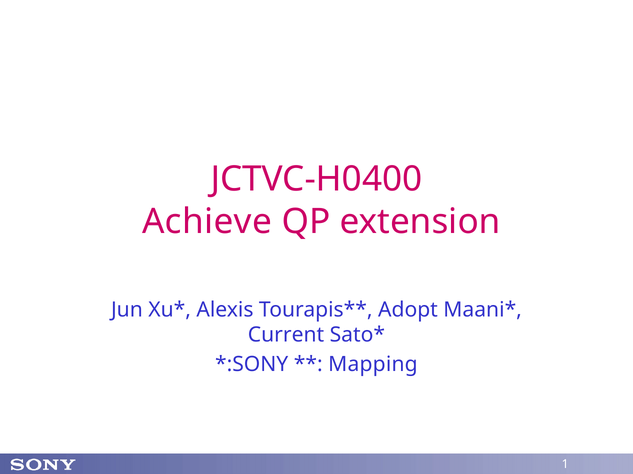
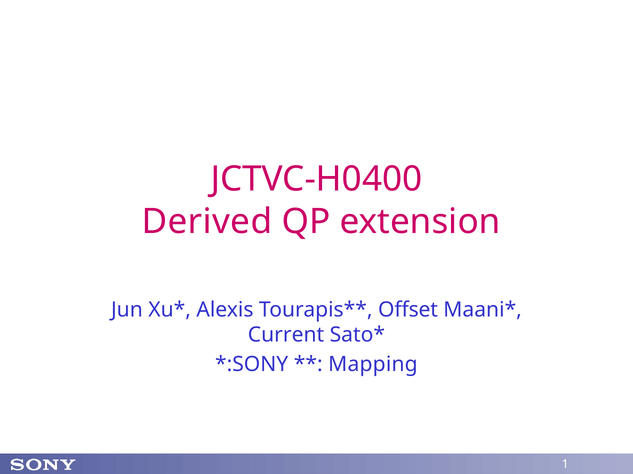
Achieve: Achieve -> Derived
Adopt: Adopt -> Offset
